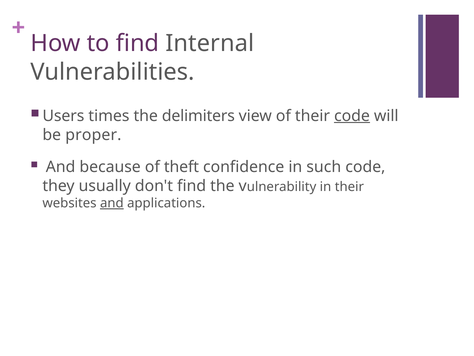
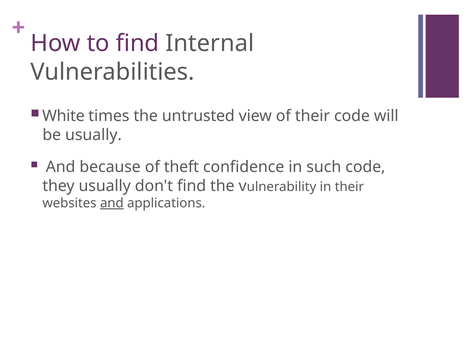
Users: Users -> White
delimiters: delimiters -> untrusted
code at (352, 116) underline: present -> none
be proper: proper -> usually
